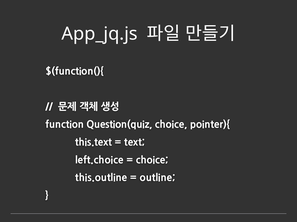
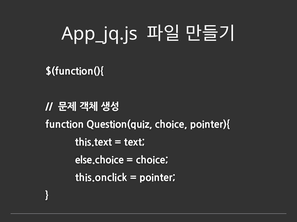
left.choice: left.choice -> else.choice
this.outline: this.outline -> this.onclick
outline: outline -> pointer
